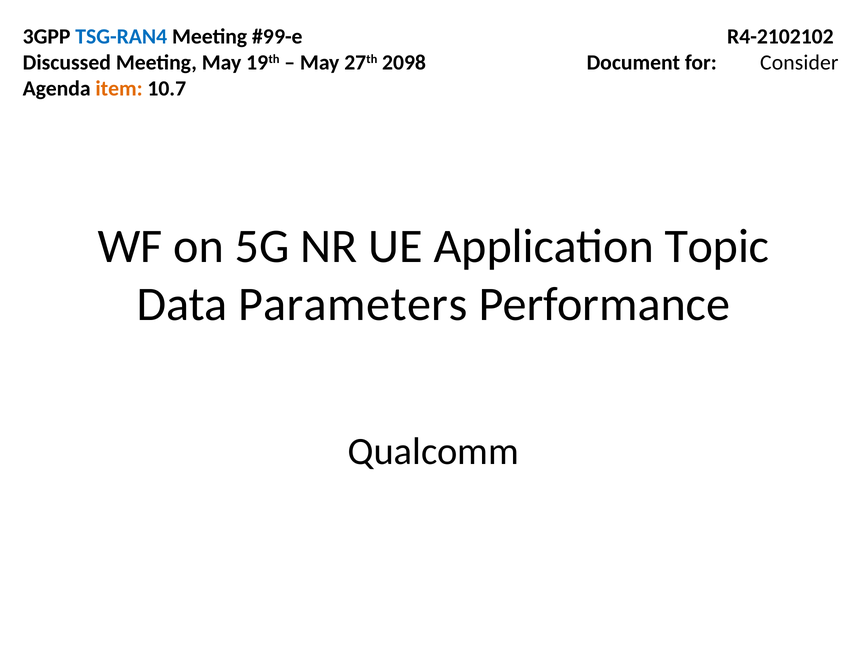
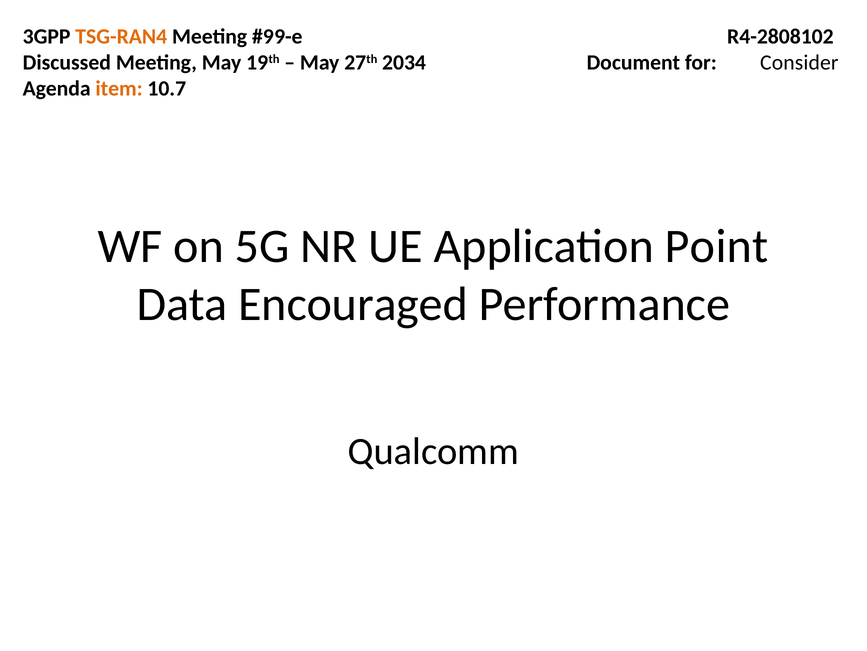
TSG-RAN4 colour: blue -> orange
R4-2102102: R4-2102102 -> R4-2808102
2098: 2098 -> 2034
Topic: Topic -> Point
Parameters: Parameters -> Encouraged
